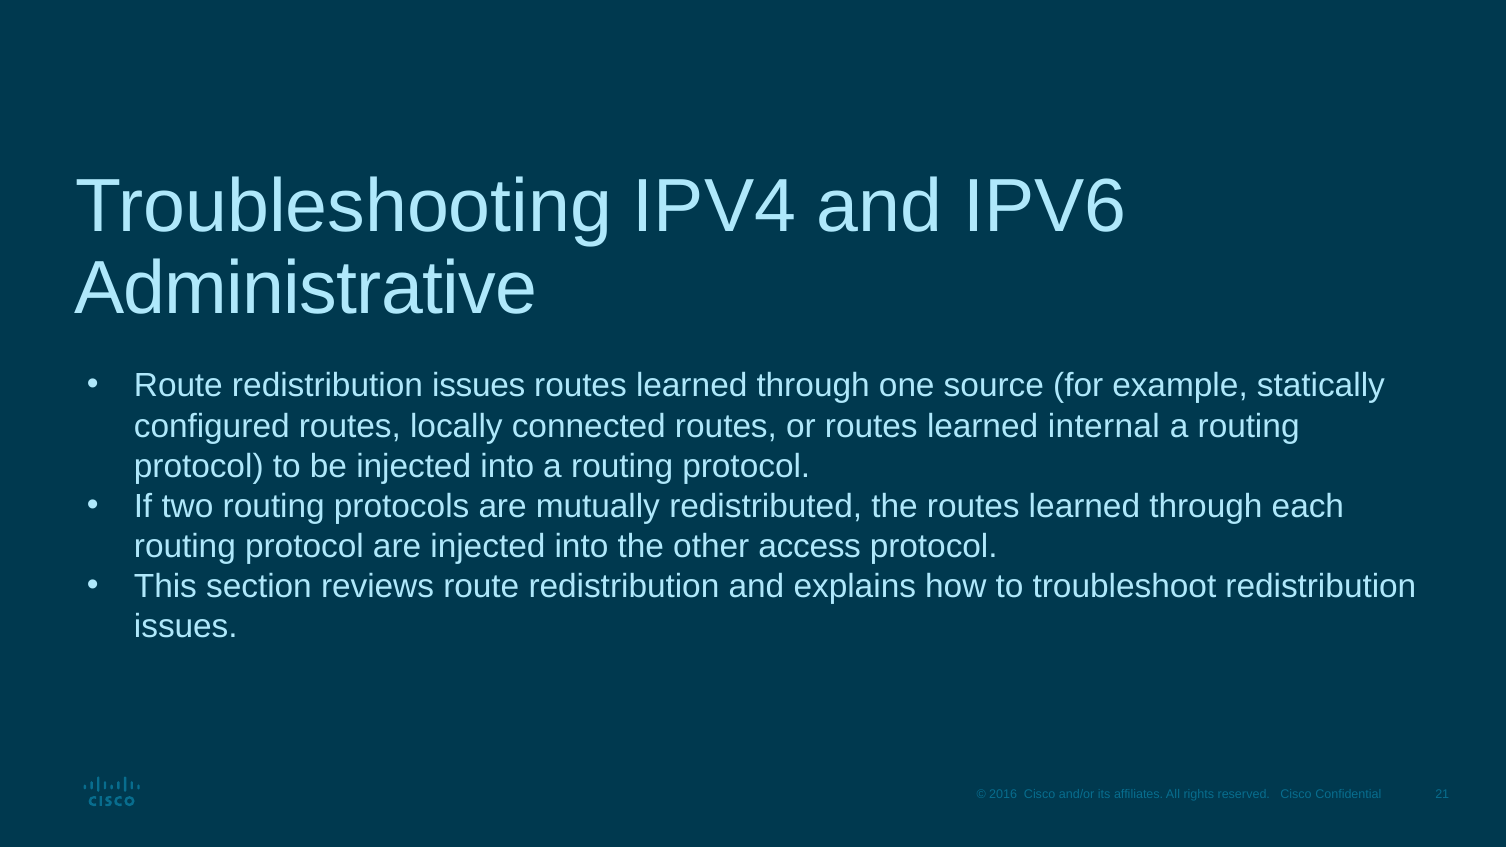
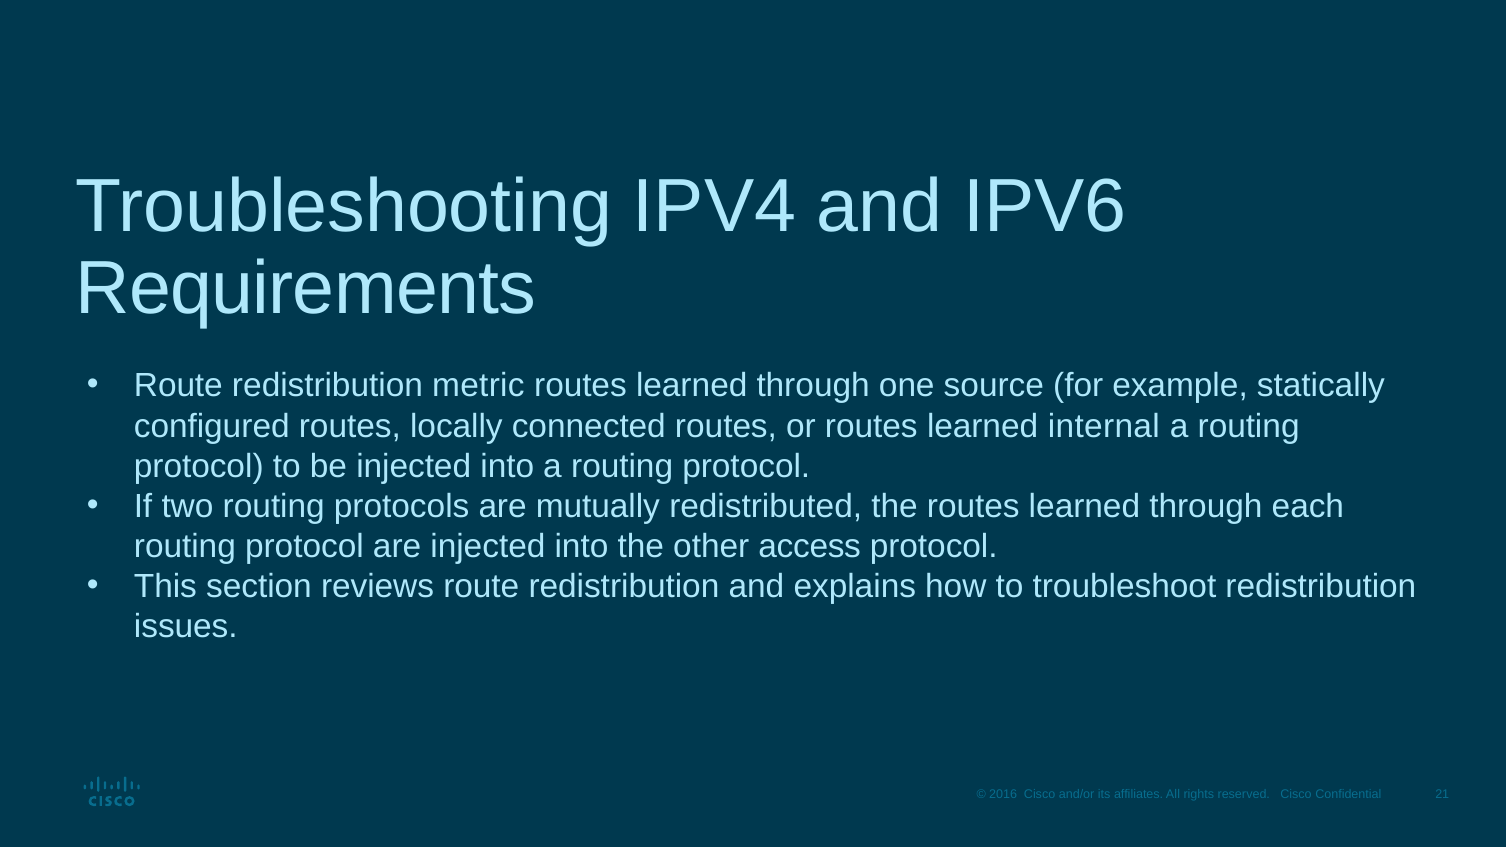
Administrative: Administrative -> Requirements
Route redistribution issues: issues -> metric
